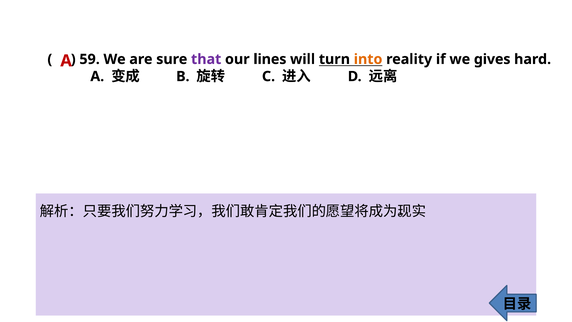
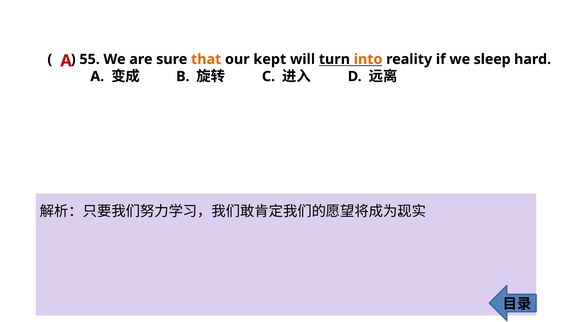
59: 59 -> 55
that colour: purple -> orange
lines: lines -> kept
gives: gives -> sleep
